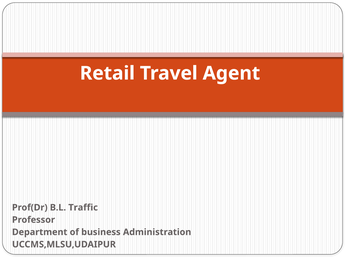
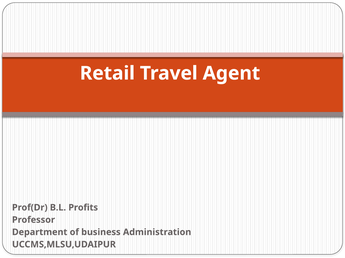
Traffic: Traffic -> Profits
